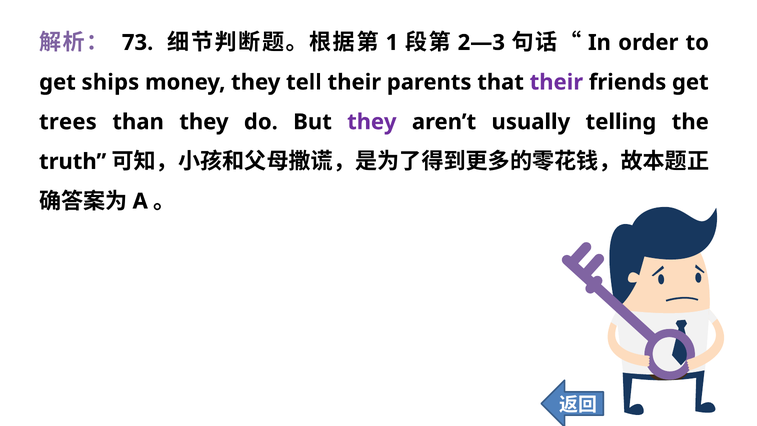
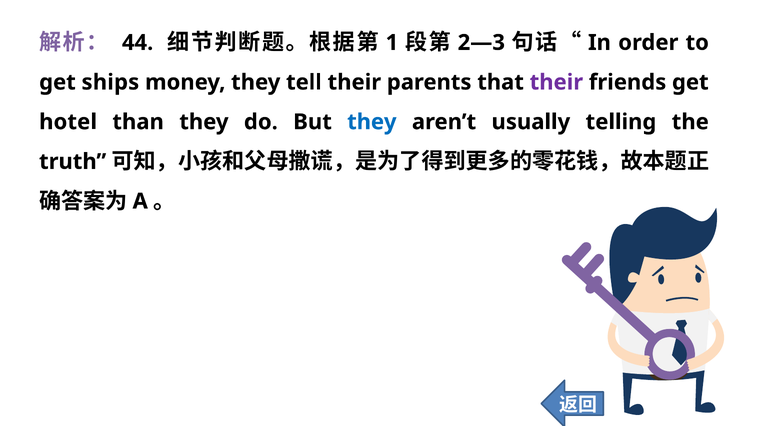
73: 73 -> 44
trees: trees -> hotel
they at (372, 122) colour: purple -> blue
